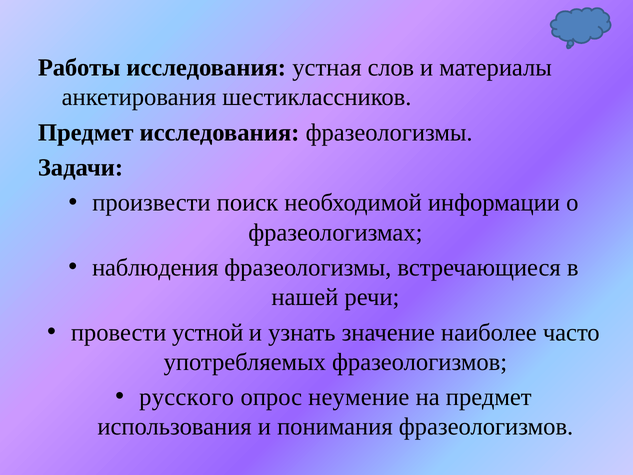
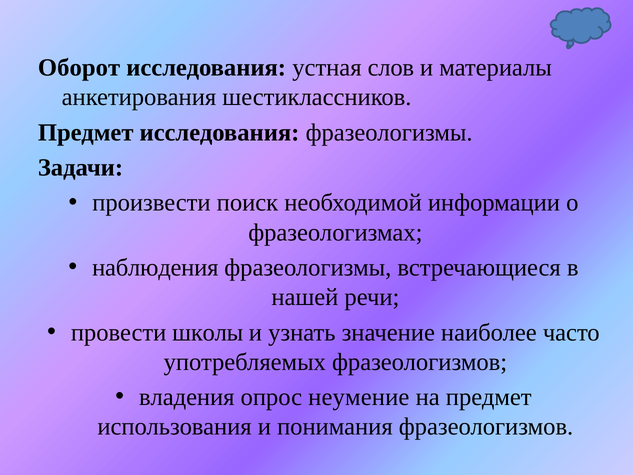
Работы: Работы -> Оборот
устной: устной -> школы
русского: русского -> владения
